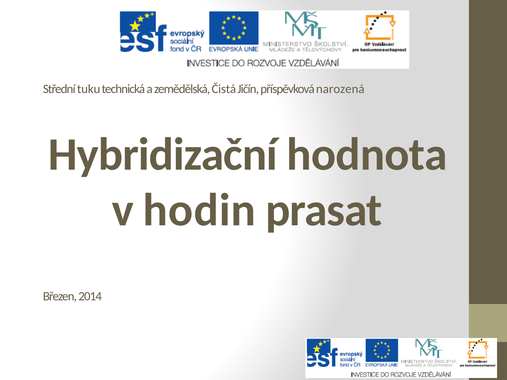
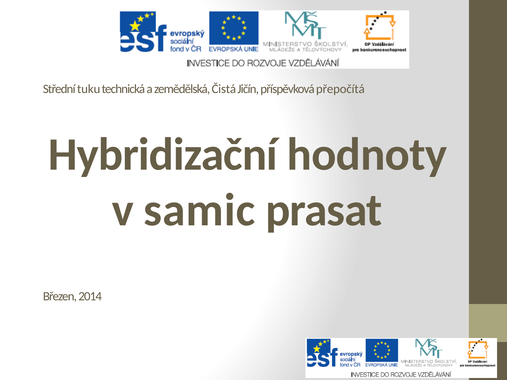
narozená: narozená -> přepočítá
hodnota: hodnota -> hodnoty
hodin: hodin -> samic
